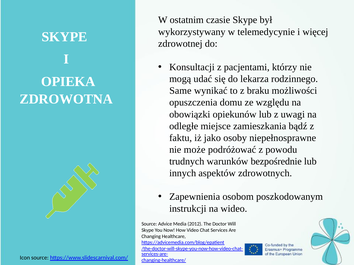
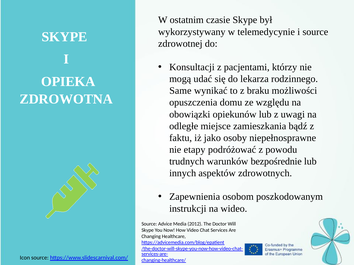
i więcej: więcej -> source
może: może -> etapy
